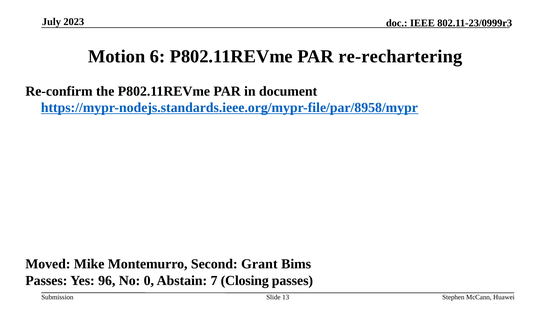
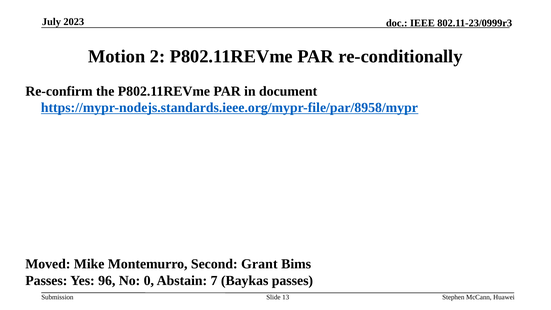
6: 6 -> 2
re-rechartering: re-rechartering -> re-conditionally
Closing: Closing -> Baykas
